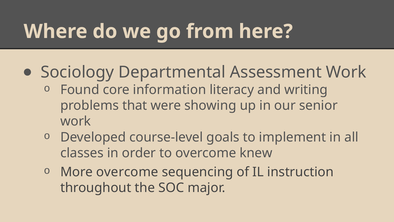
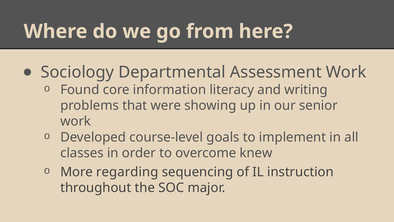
More overcome: overcome -> regarding
